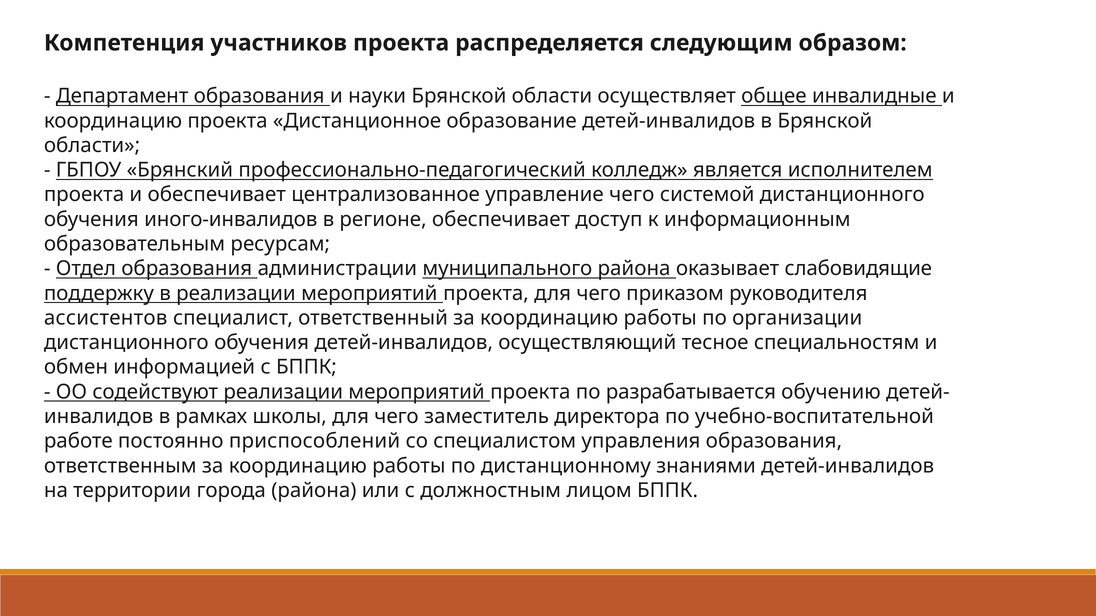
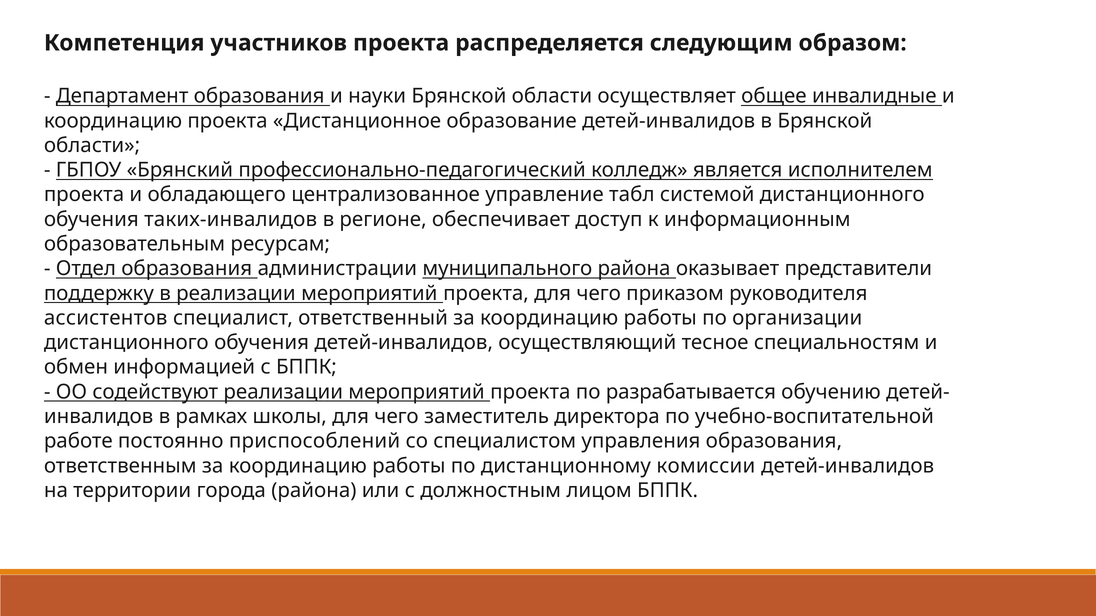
и обеспечивает: обеспечивает -> обладающего
управление чего: чего -> табл
иного-инвалидов: иного-инвалидов -> таких-инвалидов
слабовидящие: слабовидящие -> представители
знаниями: знаниями -> комиссии
